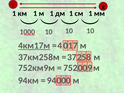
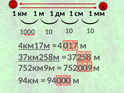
37км258м underline: none -> present
